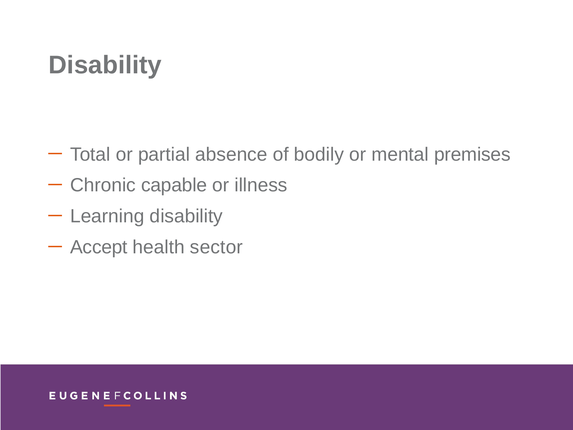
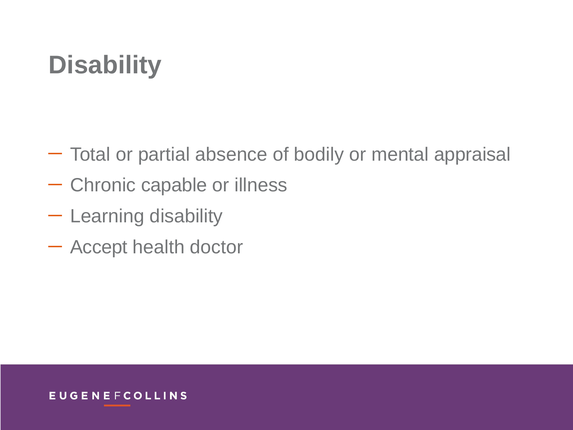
premises: premises -> appraisal
sector: sector -> doctor
